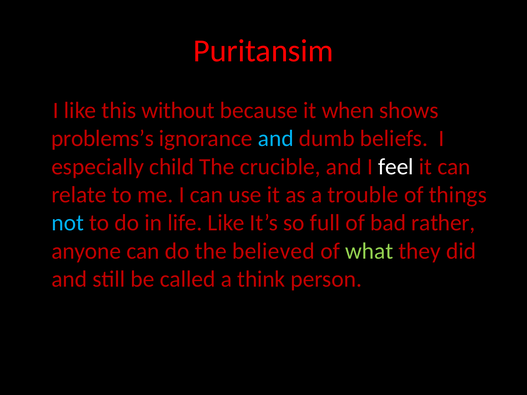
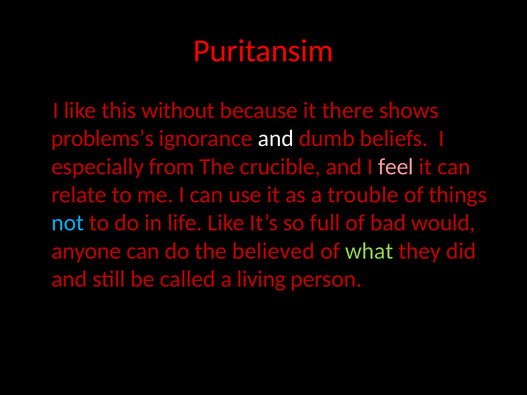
when: when -> there
and at (276, 139) colour: light blue -> white
child: child -> from
feel colour: white -> pink
rather: rather -> would
think: think -> living
